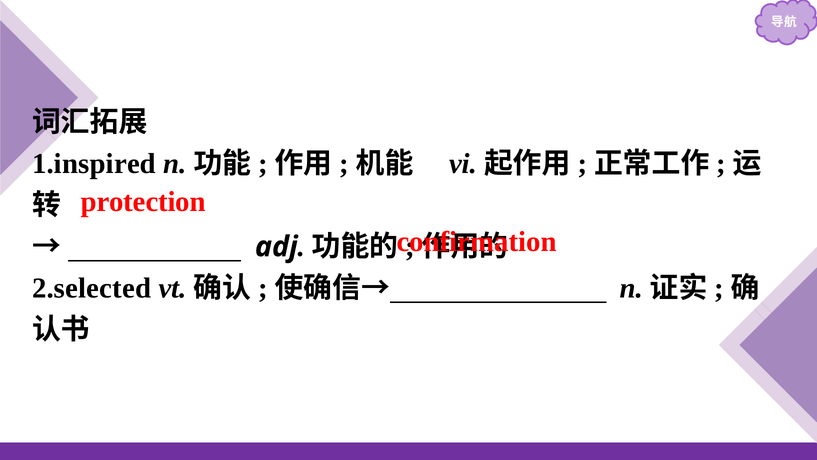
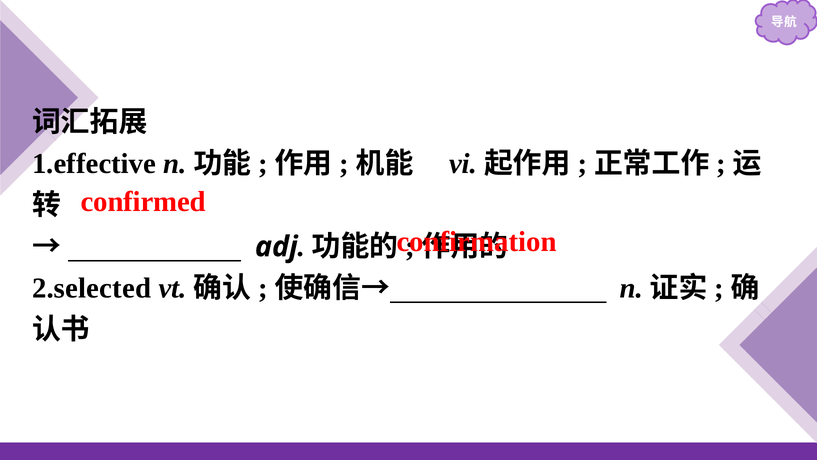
1.inspired: 1.inspired -> 1.effective
protection: protection -> confirmed
